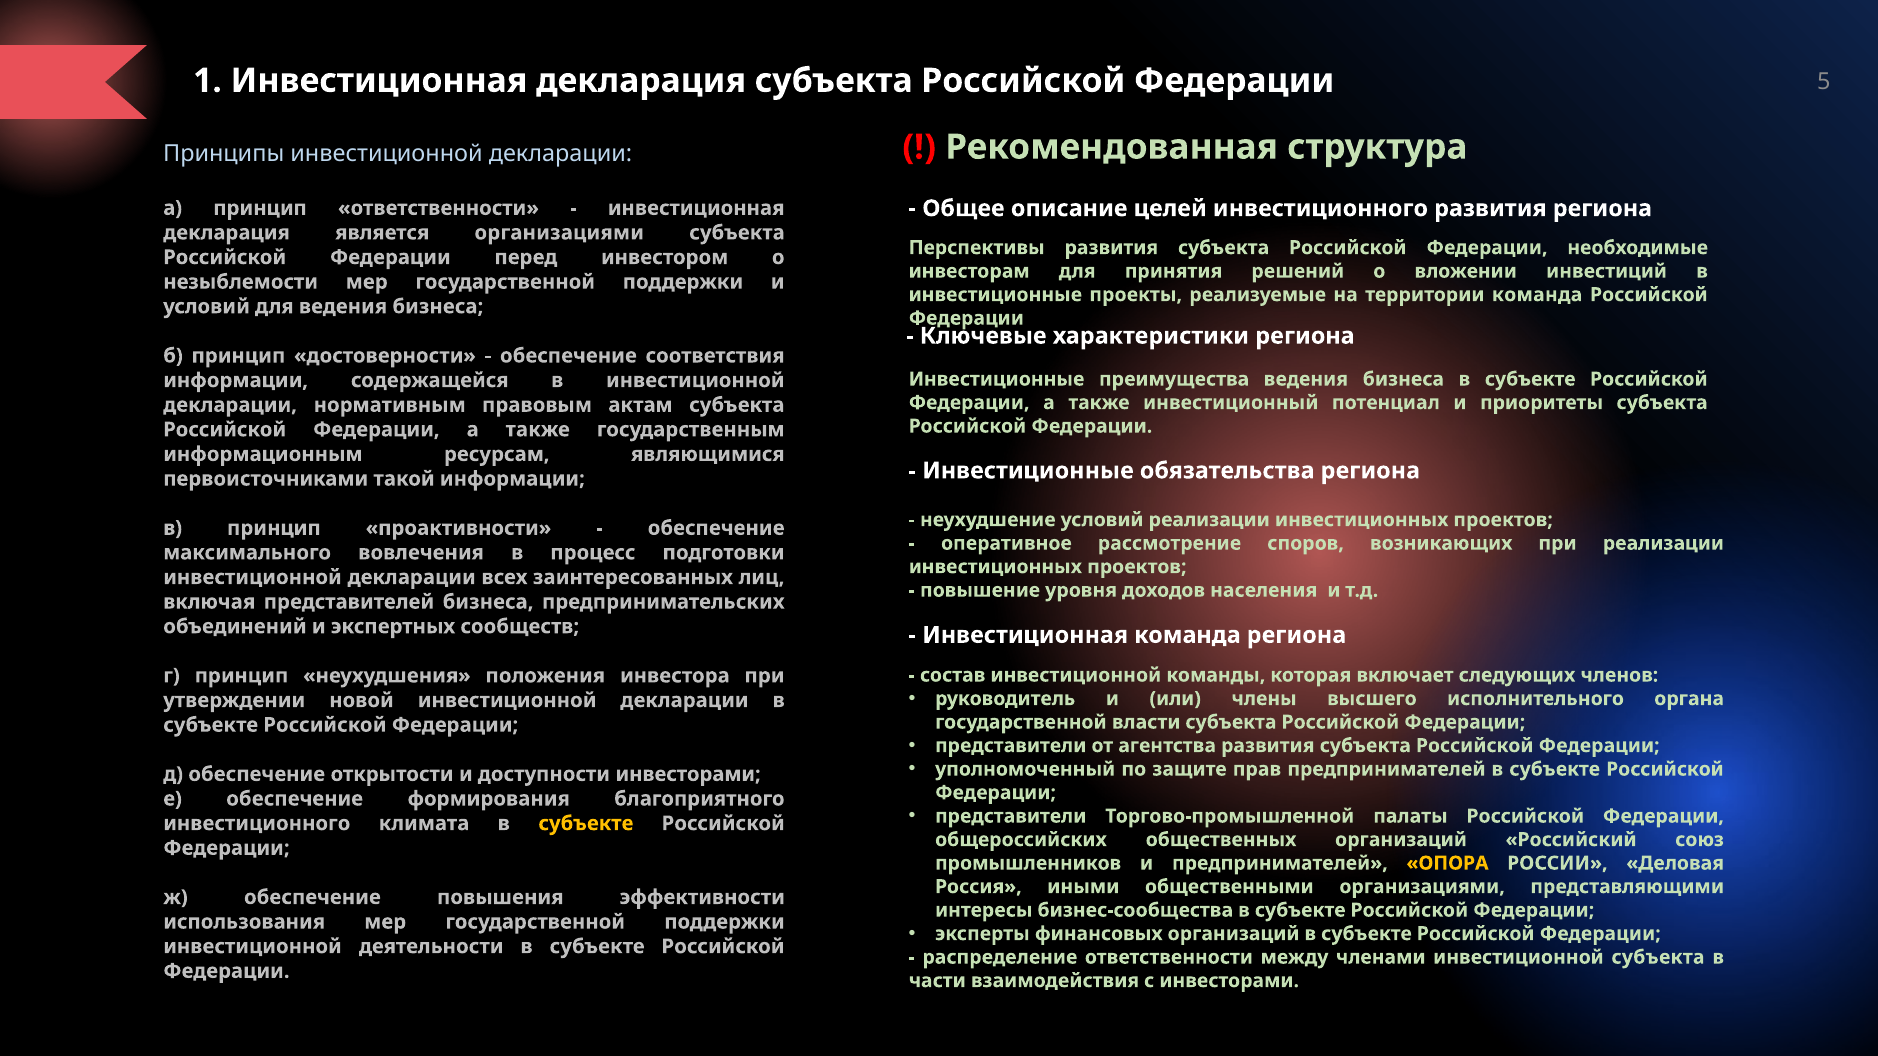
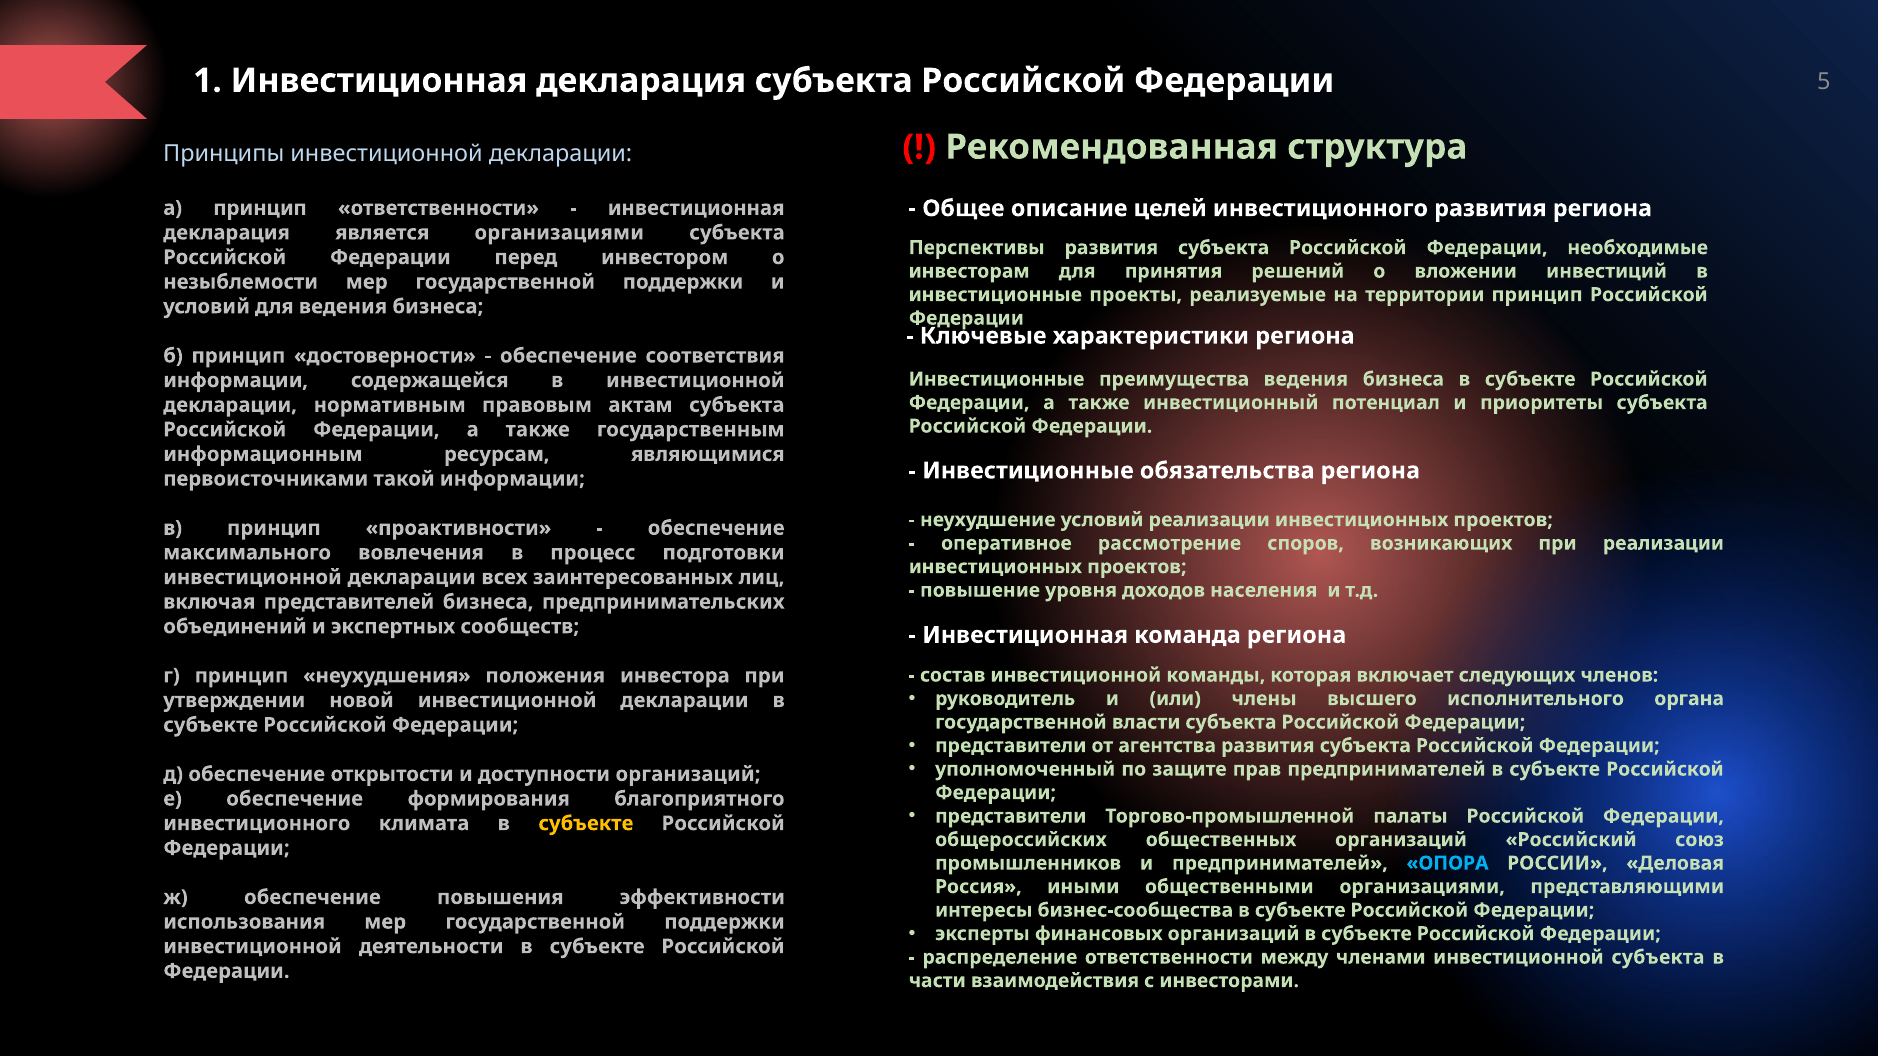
территории команда: команда -> принцип
доступности инвесторами: инвесторами -> организаций
ОПОРА colour: yellow -> light blue
